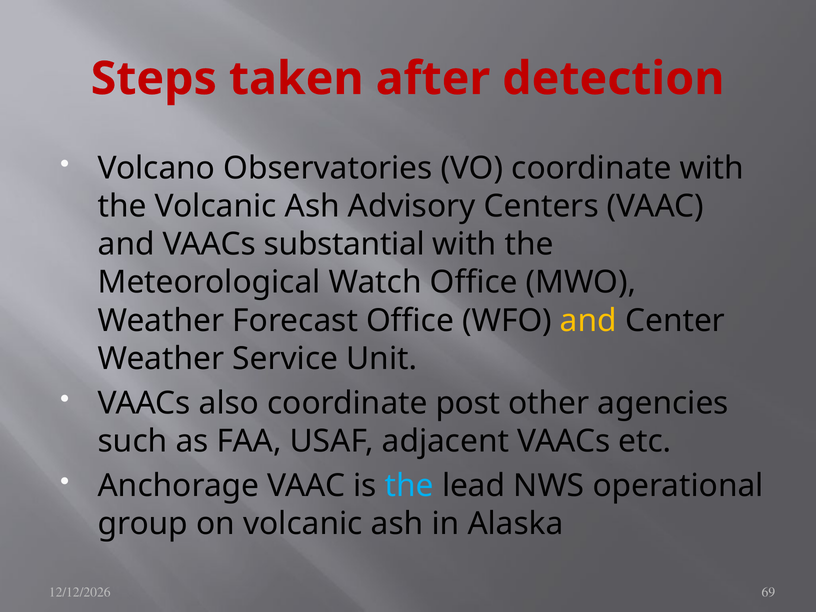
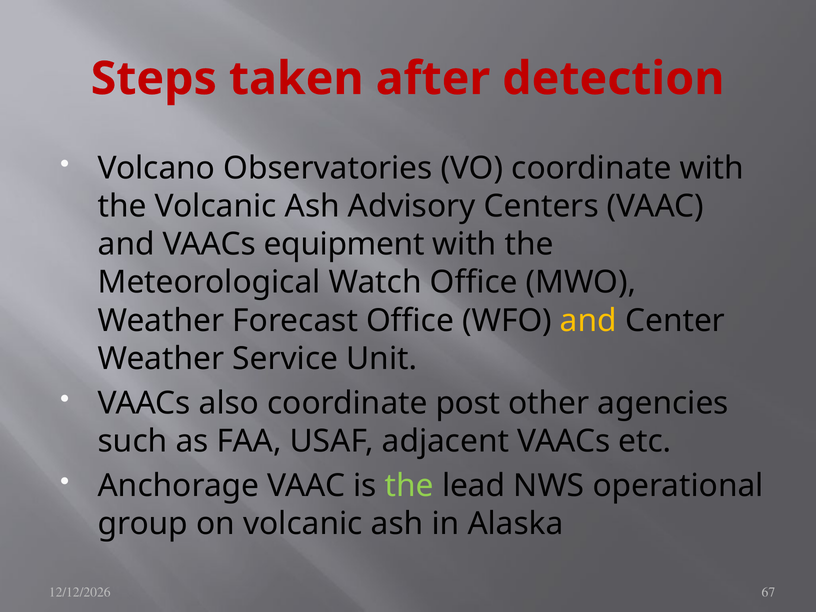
substantial: substantial -> equipment
the at (409, 486) colour: light blue -> light green
69: 69 -> 67
